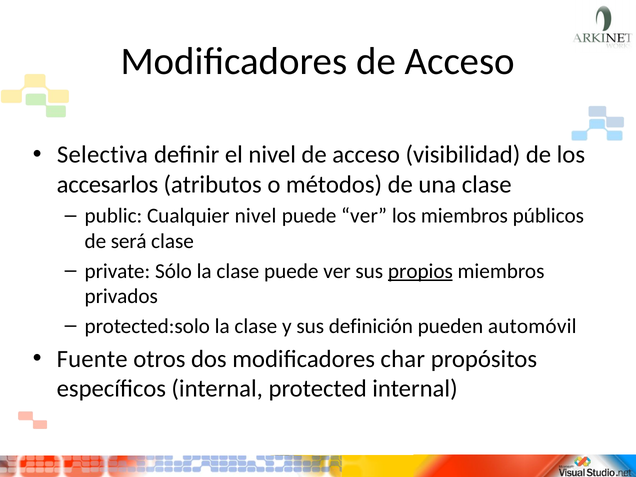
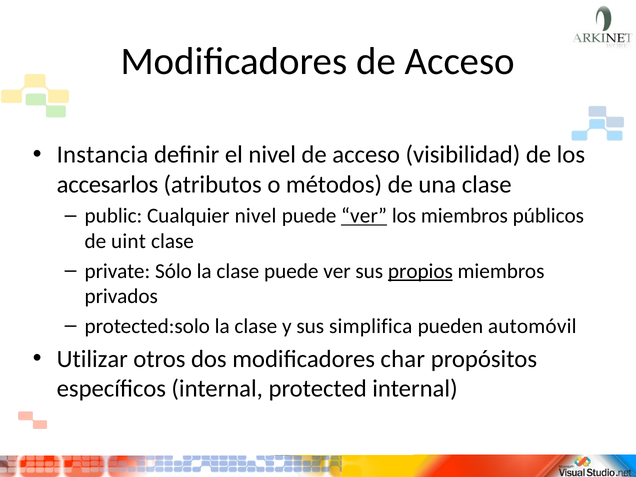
Selectiva: Selectiva -> Instancia
ver at (364, 216) underline: none -> present
será: será -> uint
definición: definición -> simplifica
Fuente: Fuente -> Utilizar
